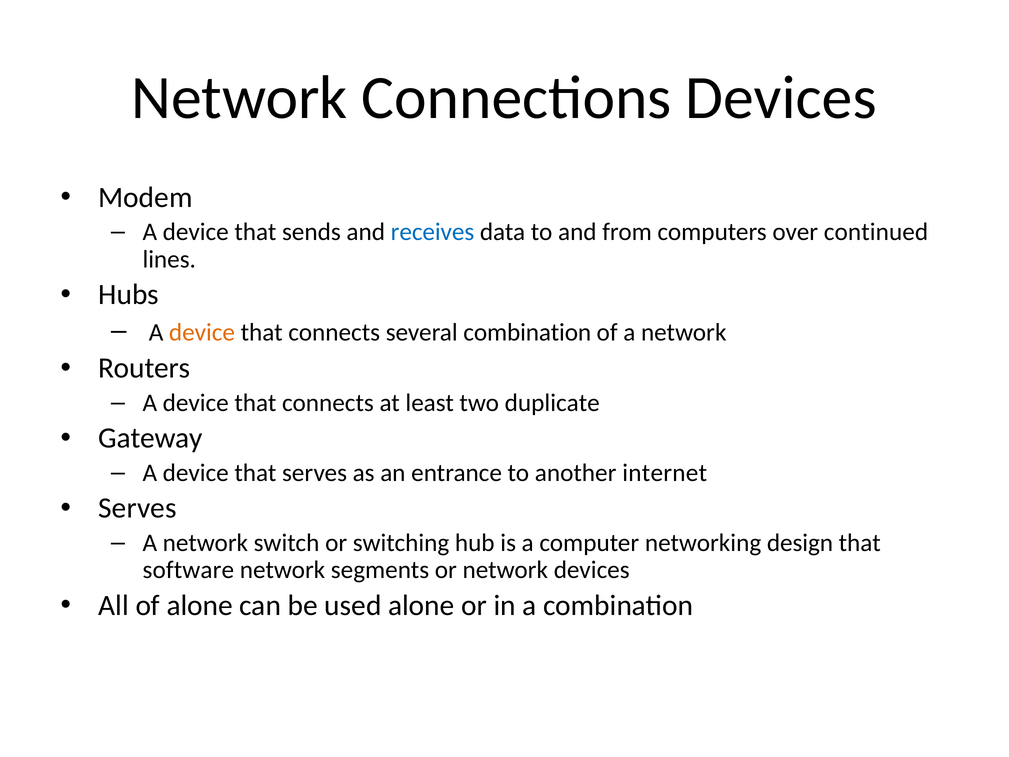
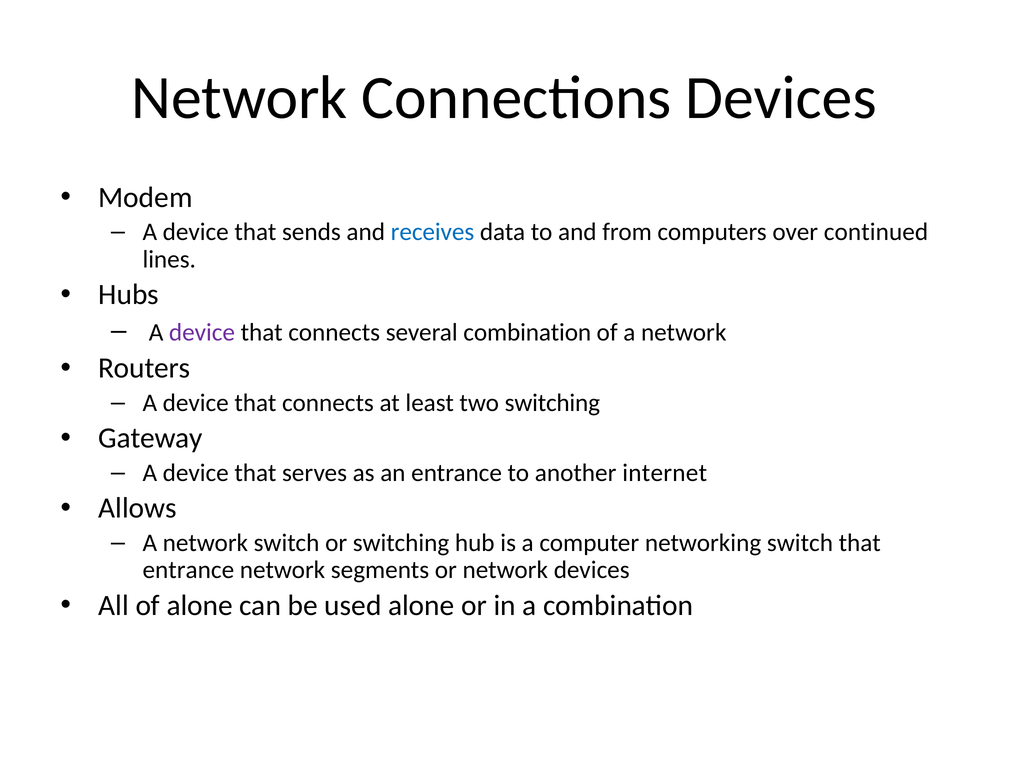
device at (202, 332) colour: orange -> purple
two duplicate: duplicate -> switching
Serves at (138, 508): Serves -> Allows
networking design: design -> switch
software at (188, 570): software -> entrance
